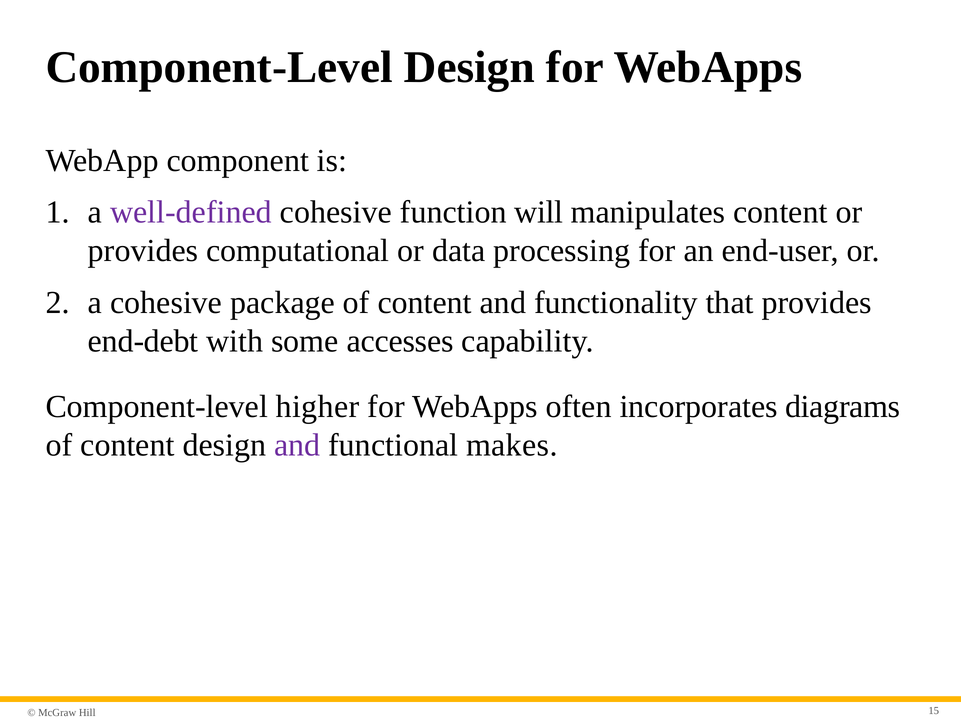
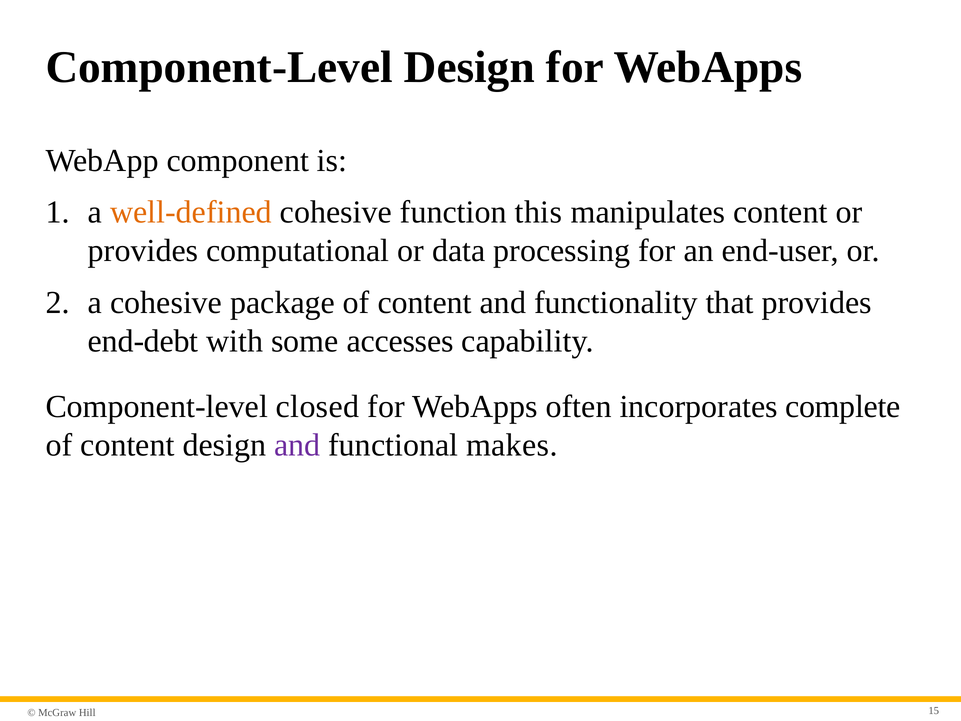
well-defined colour: purple -> orange
will: will -> this
higher: higher -> closed
diagrams: diagrams -> complete
